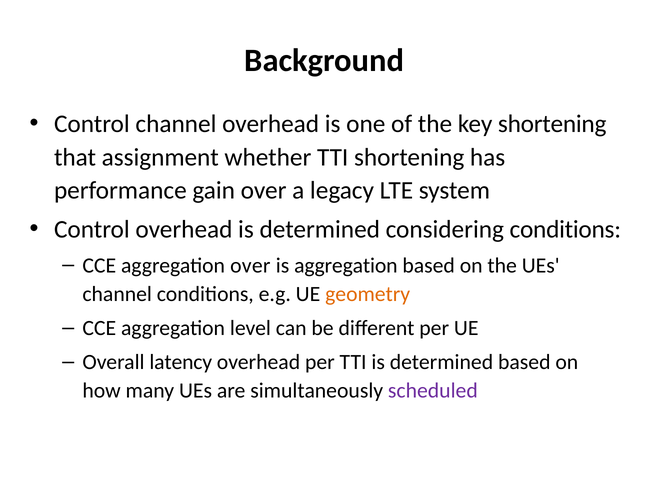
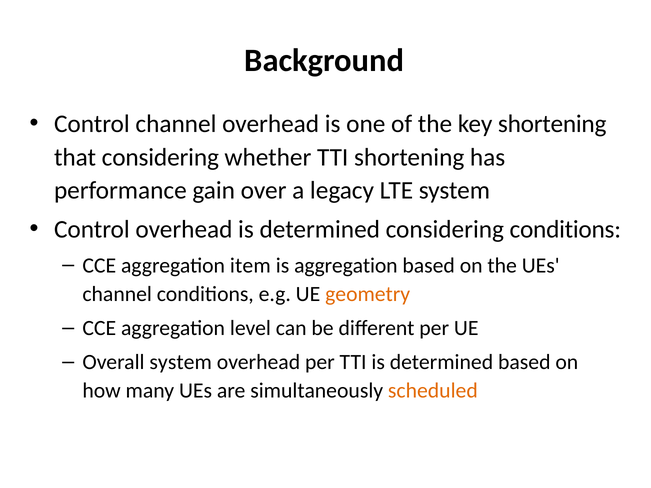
that assignment: assignment -> considering
aggregation over: over -> item
Overall latency: latency -> system
scheduled colour: purple -> orange
